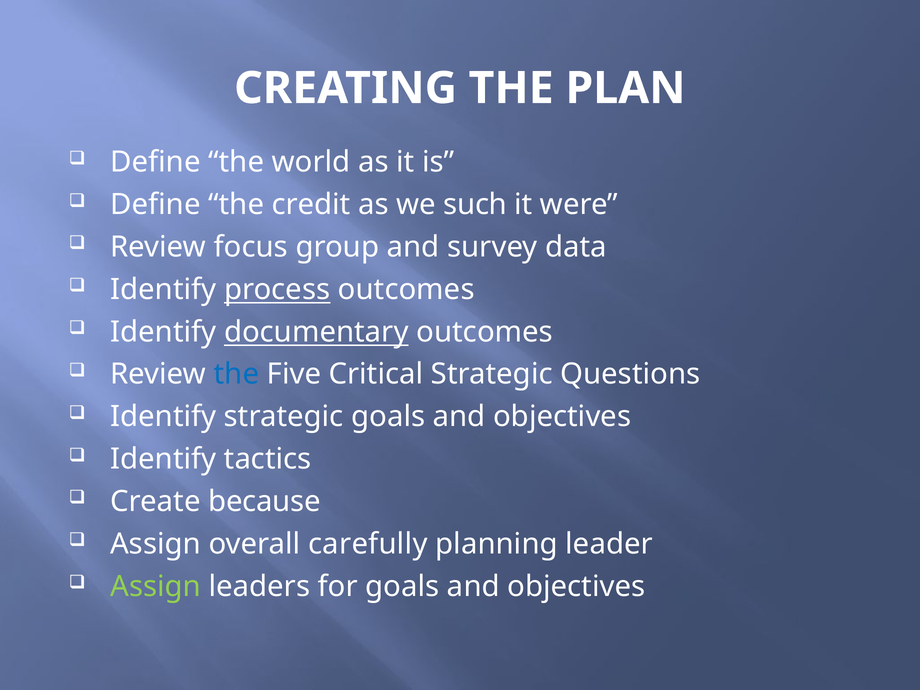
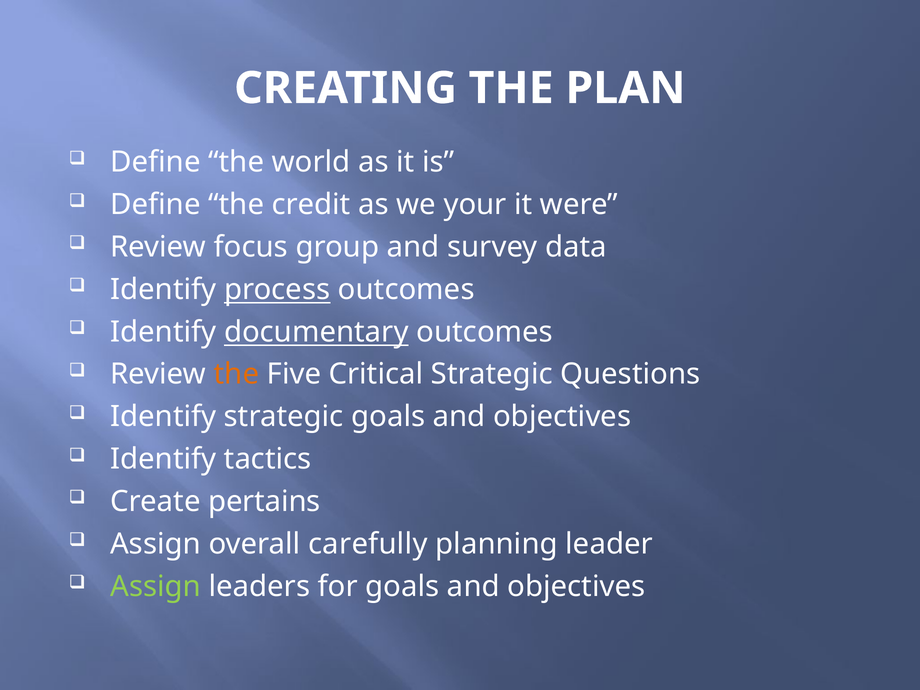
such: such -> your
the at (236, 374) colour: blue -> orange
because: because -> pertains
